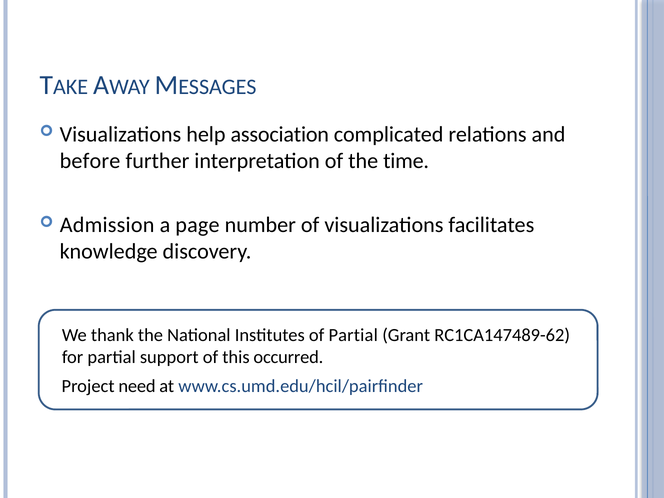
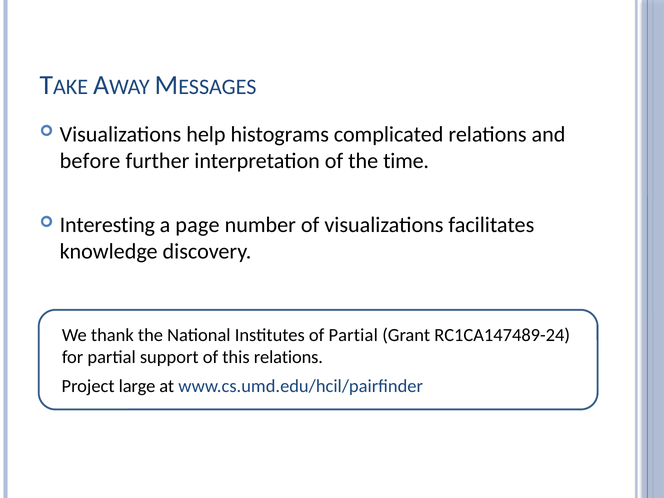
association: association -> histograms
Admission: Admission -> Interesting
RC1CA147489-62: RC1CA147489-62 -> RC1CA147489-24
this occurred: occurred -> relations
need: need -> large
